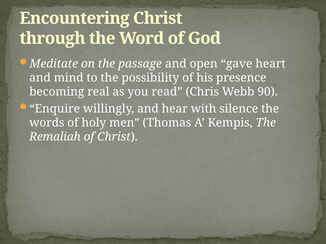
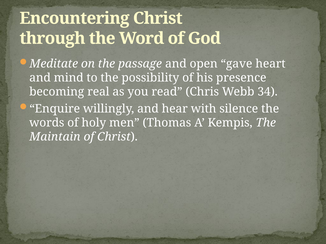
90: 90 -> 34
Remaliah: Remaliah -> Maintain
